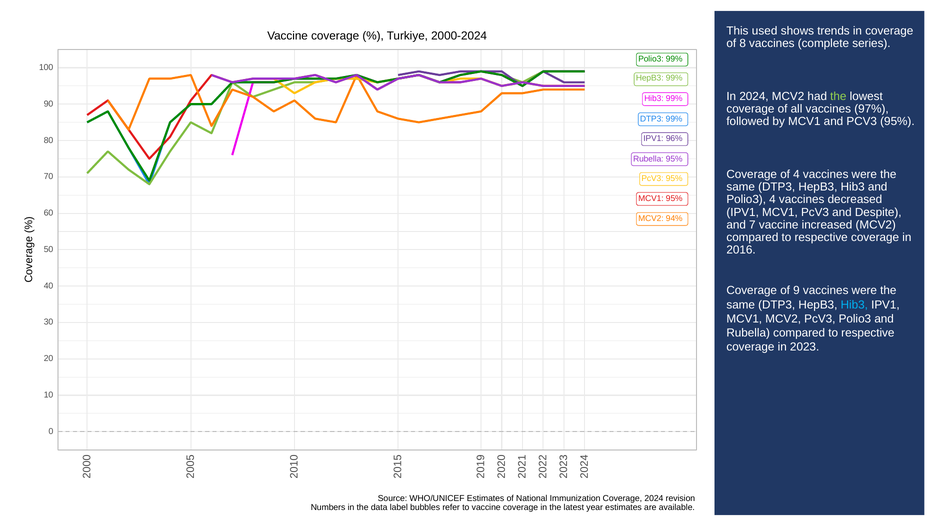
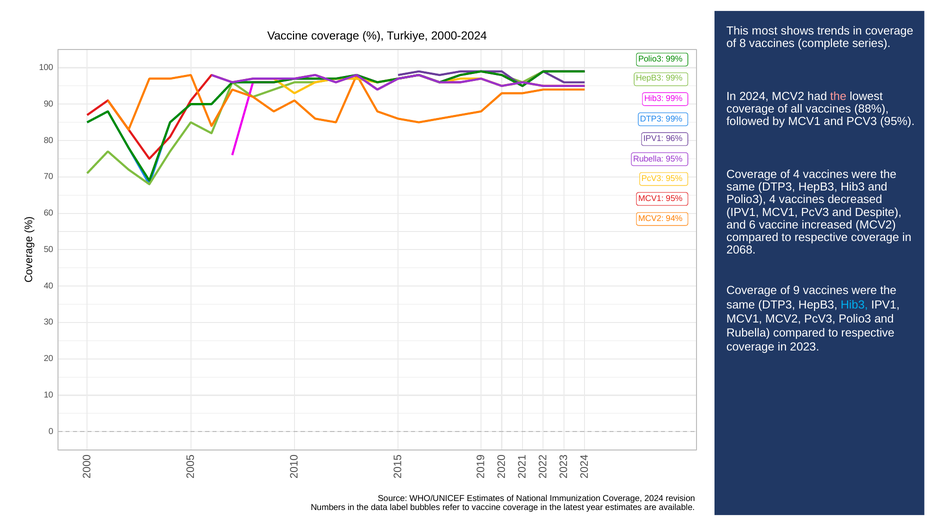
used: used -> most
the at (838, 96) colour: light green -> pink
97%: 97% -> 88%
7: 7 -> 6
2016: 2016 -> 2068
